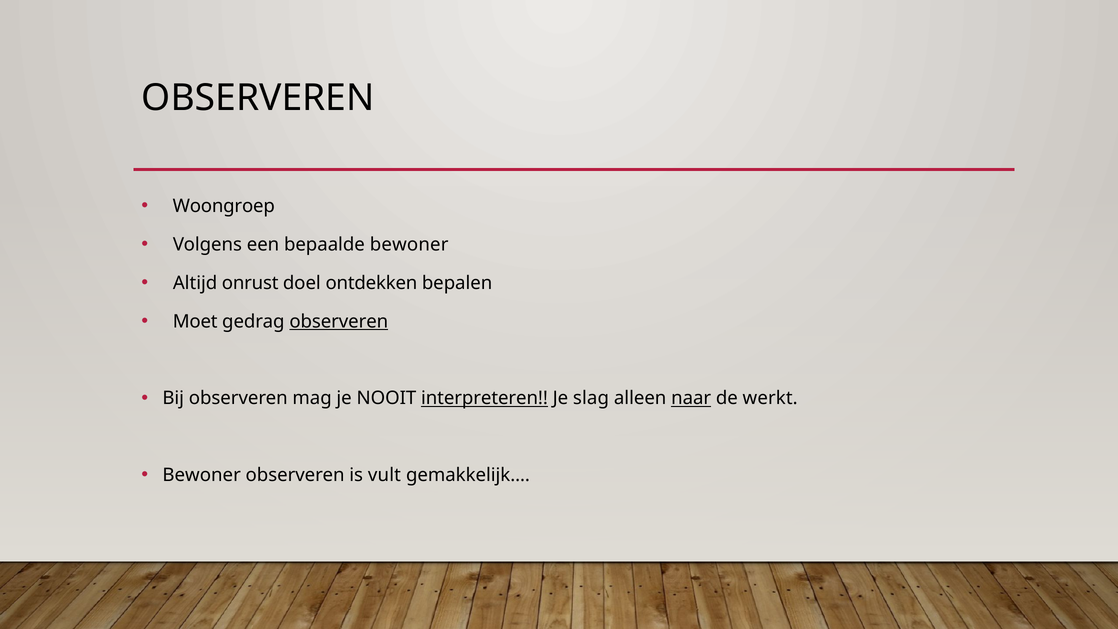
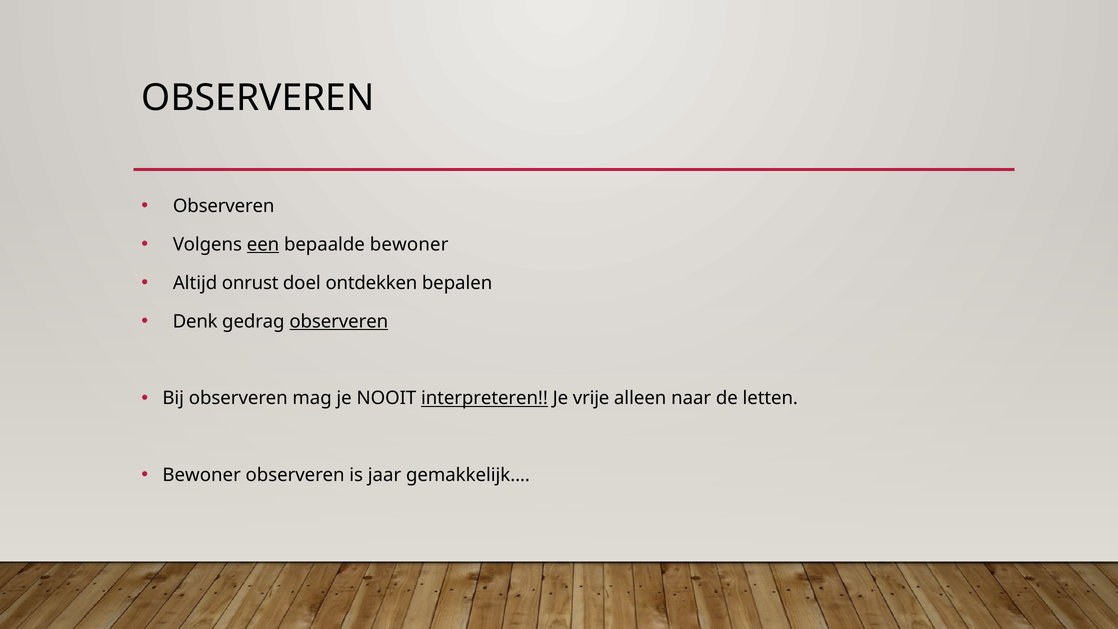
Woongroep at (224, 206): Woongroep -> Observeren
een underline: none -> present
Moet: Moet -> Denk
slag: slag -> vrije
naar underline: present -> none
werkt: werkt -> letten
vult: vult -> jaar
